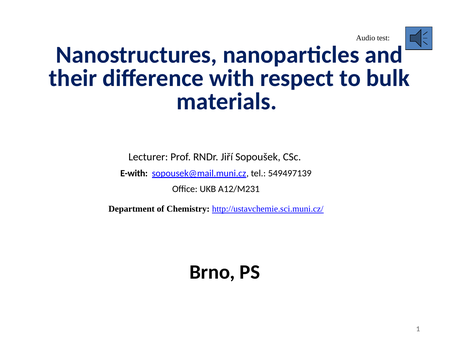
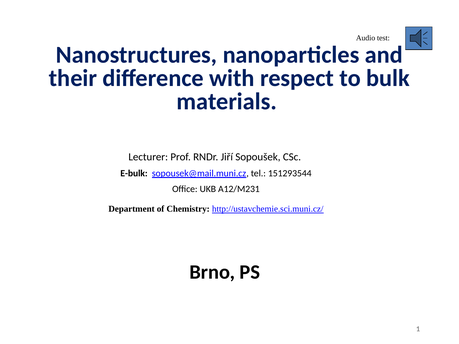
E-with: E-with -> E-bulk
549497139: 549497139 -> 151293544
